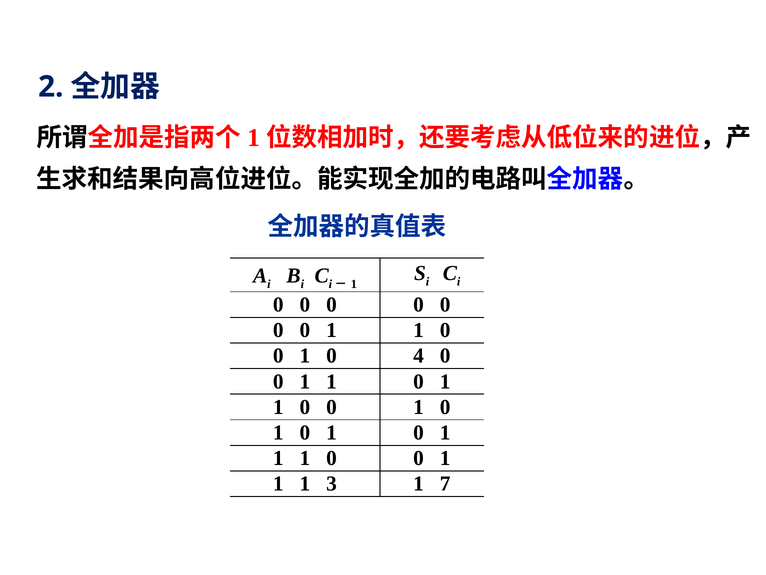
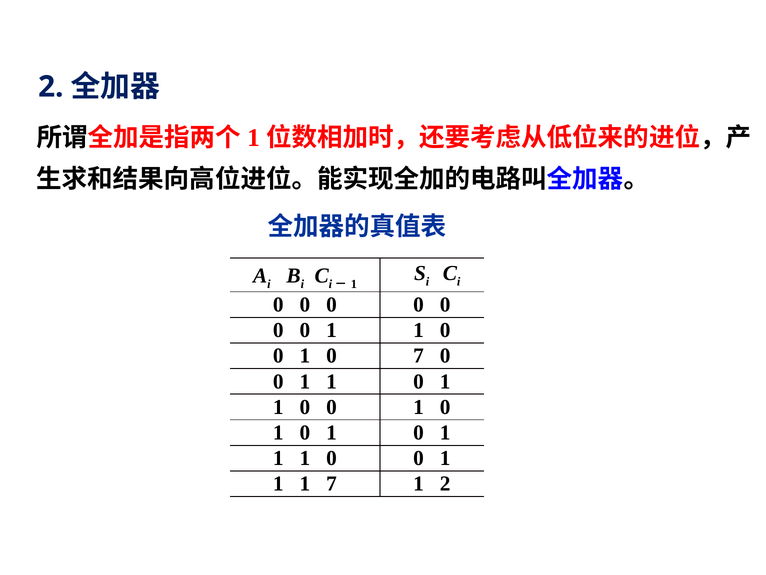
0 4: 4 -> 7
1 3: 3 -> 7
1 7: 7 -> 2
